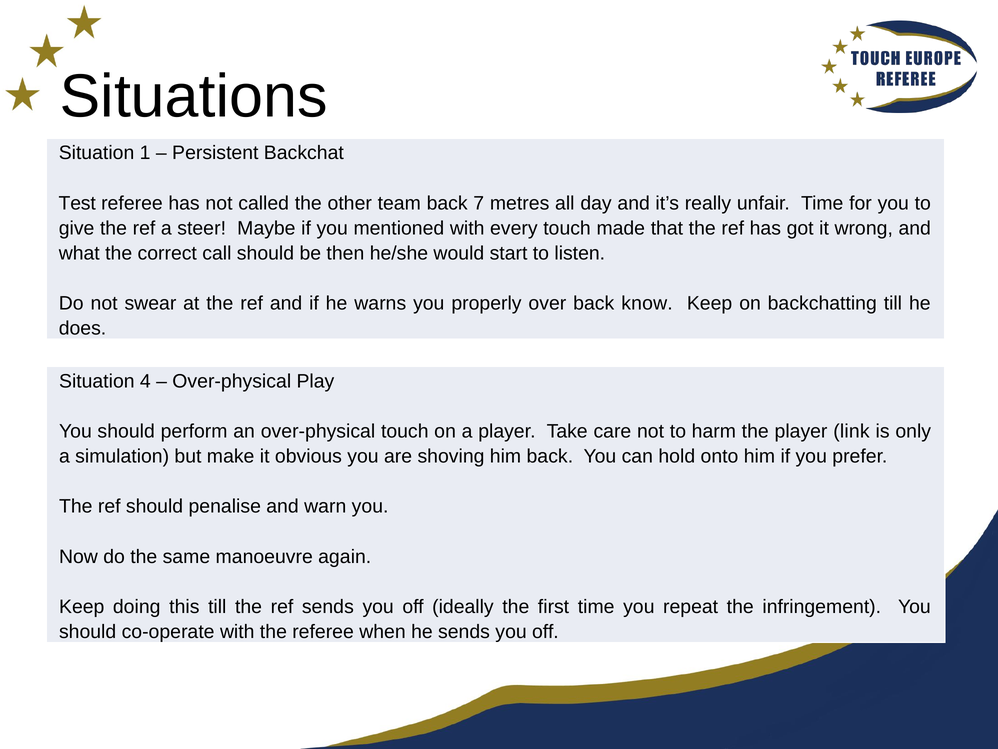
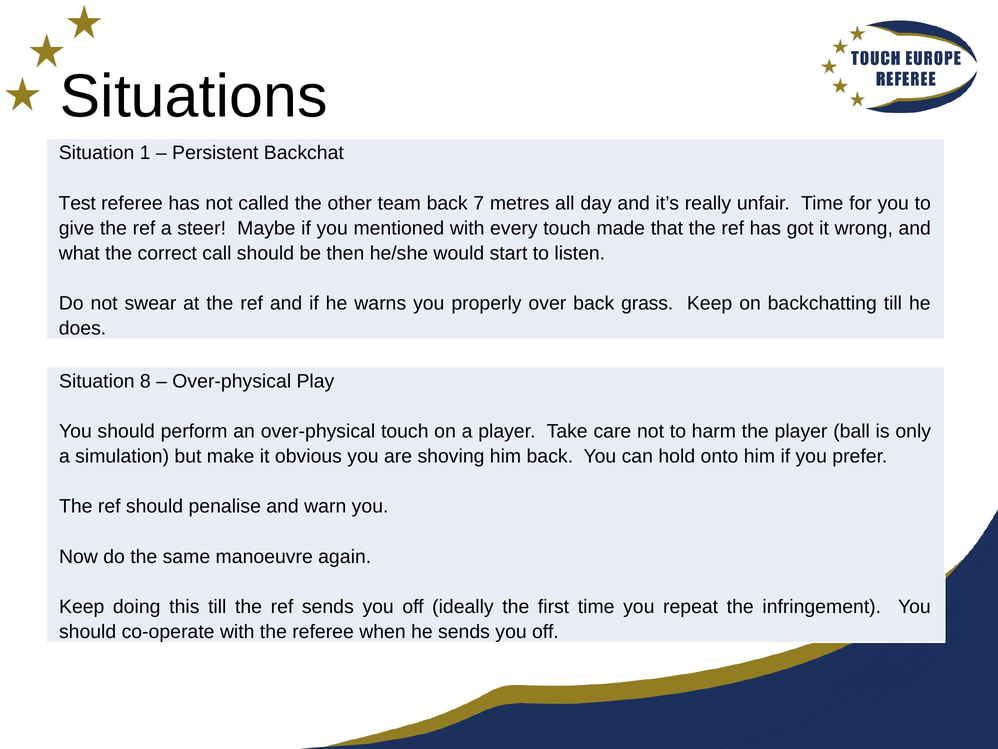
know: know -> grass
4: 4 -> 8
link: link -> ball
